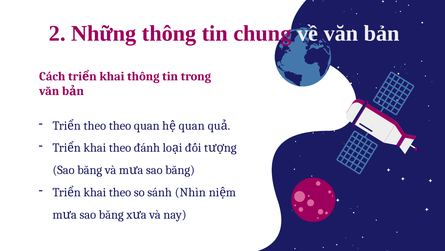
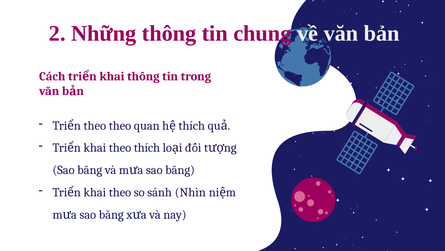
quan at (192, 125): quan -> thích
theo đánh: đánh -> thích
